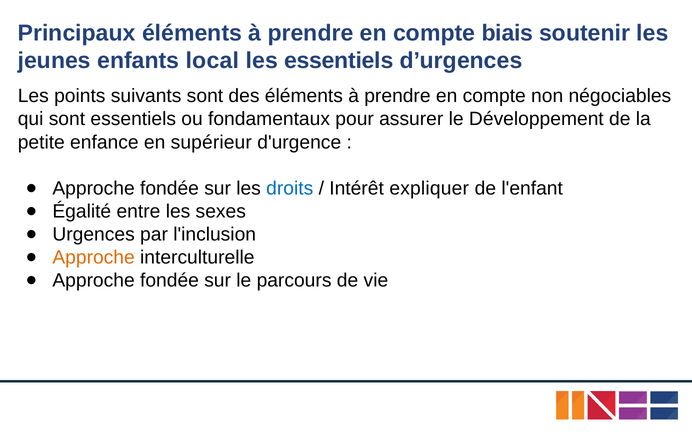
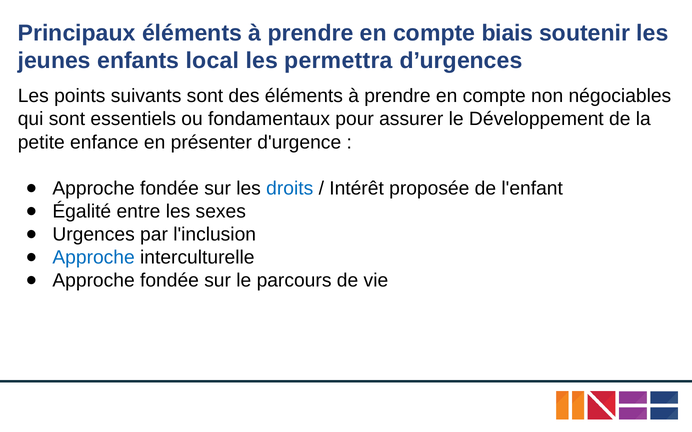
les essentiels: essentiels -> permettra
supérieur: supérieur -> présenter
expliquer: expliquer -> proposée
Approche at (94, 258) colour: orange -> blue
